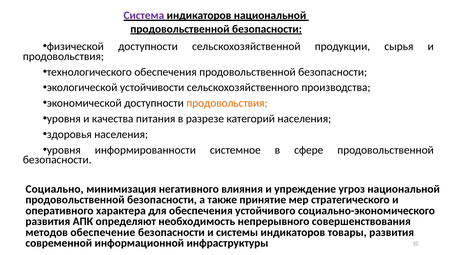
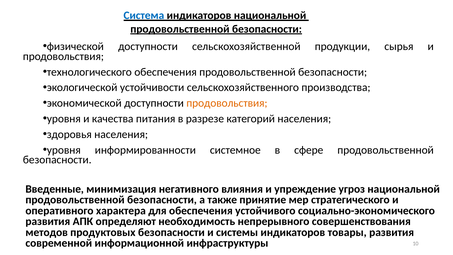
Система colour: purple -> blue
Социально: Социально -> Введенные
обеспечение: обеспечение -> продуктовых
